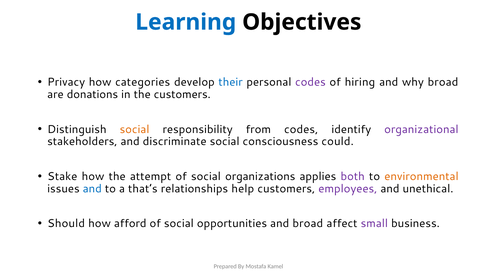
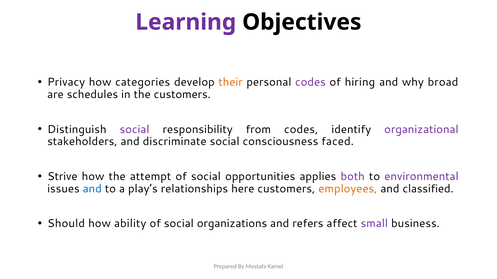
Learning colour: blue -> purple
their colour: blue -> orange
donations: donations -> schedules
social at (135, 130) colour: orange -> purple
could: could -> faced
Stake: Stake -> Strive
organizations: organizations -> opportunities
environmental colour: orange -> purple
that’s: that’s -> play’s
help: help -> here
employees colour: purple -> orange
unethical: unethical -> classified
afford: afford -> ability
opportunities: opportunities -> organizations
and broad: broad -> refers
